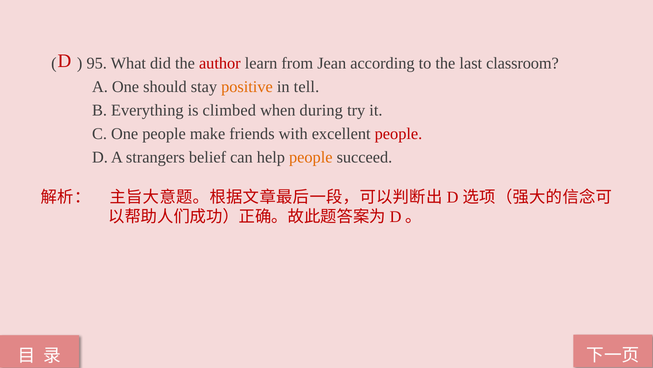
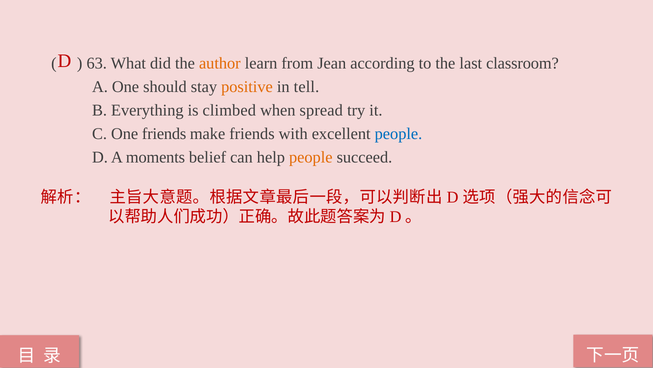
95: 95 -> 63
author colour: red -> orange
during: during -> spread
One people: people -> friends
people at (398, 134) colour: red -> blue
strangers: strangers -> moments
